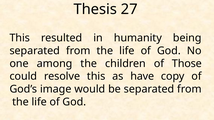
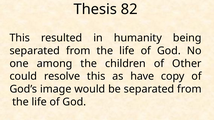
27: 27 -> 82
Those: Those -> Other
